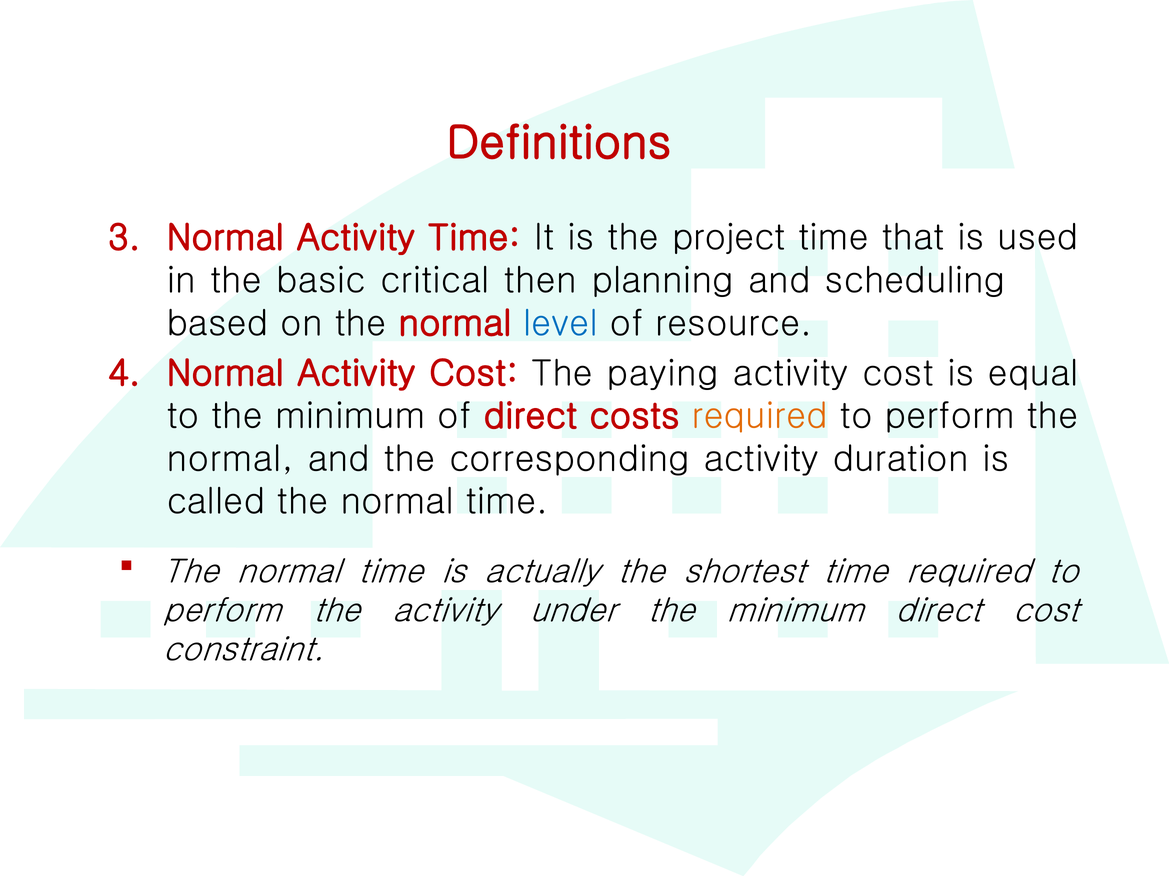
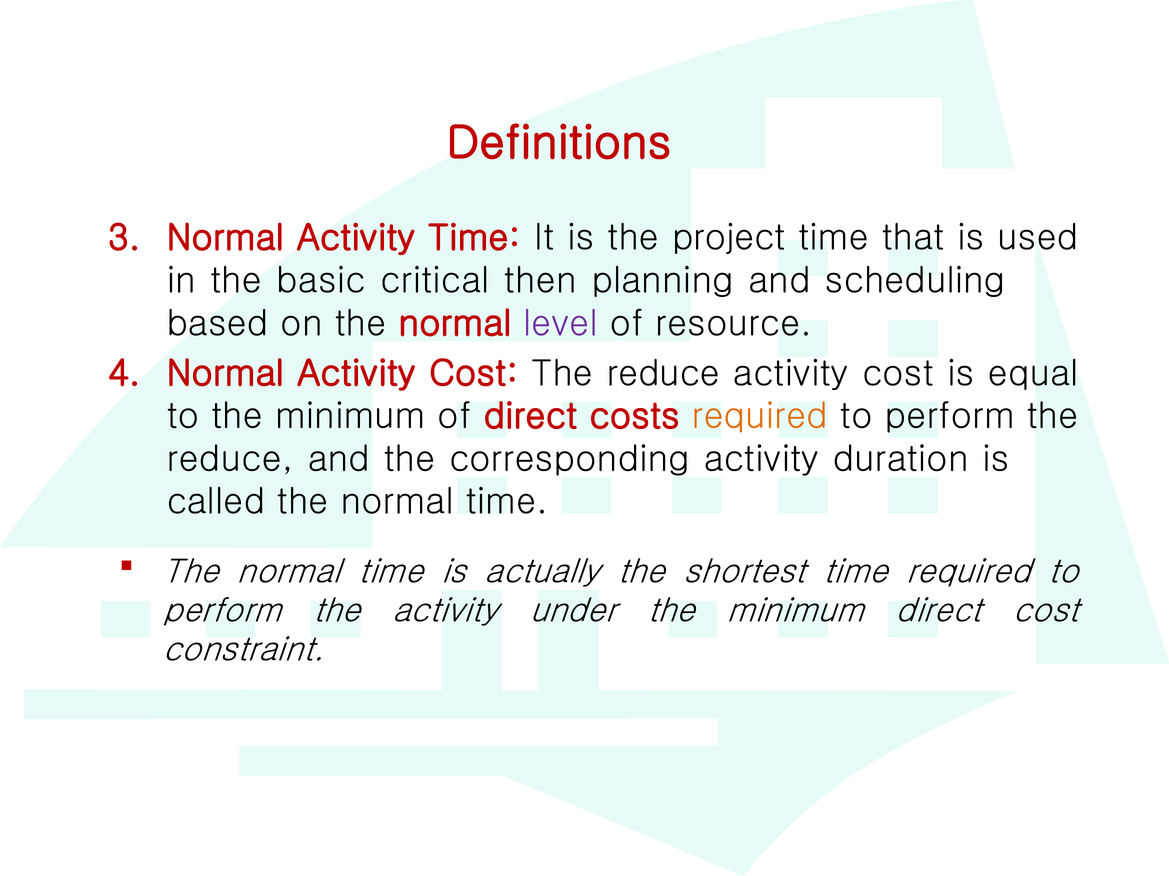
level colour: blue -> purple
Cost The paying: paying -> reduce
normal at (230, 459): normal -> reduce
